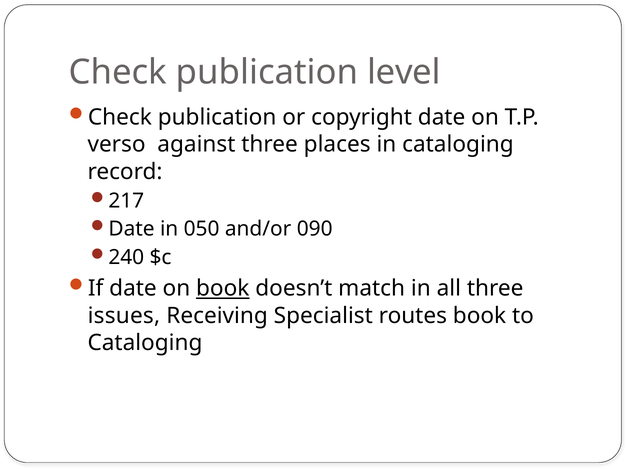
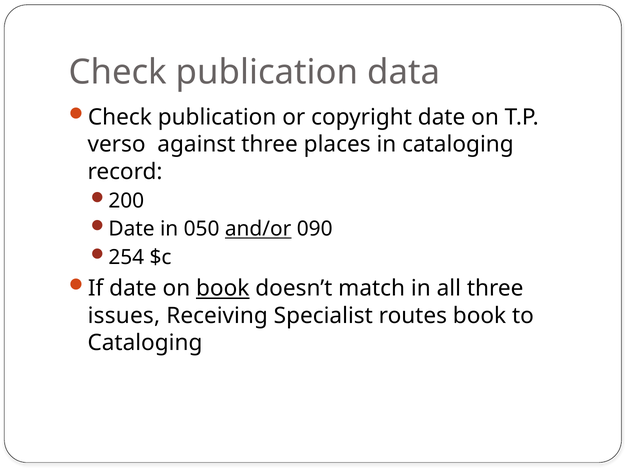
level: level -> data
217: 217 -> 200
and/or underline: none -> present
240: 240 -> 254
